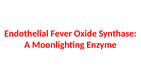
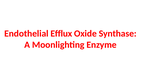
Fever: Fever -> Efflux
